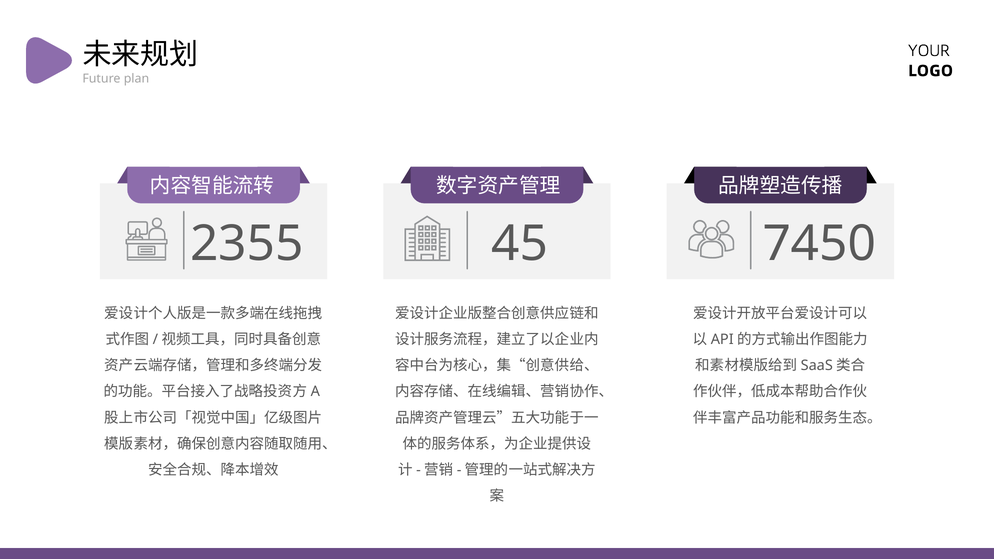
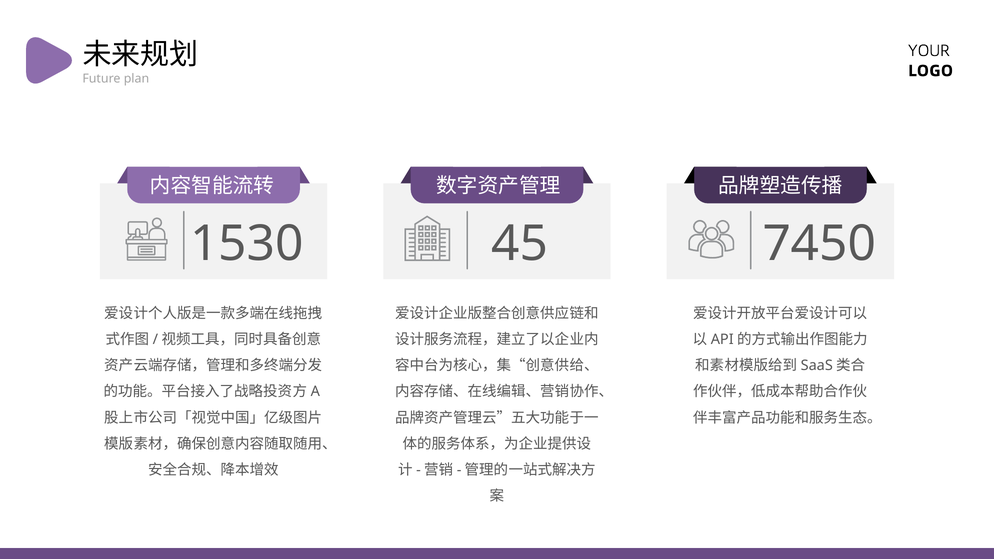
2355: 2355 -> 1530
